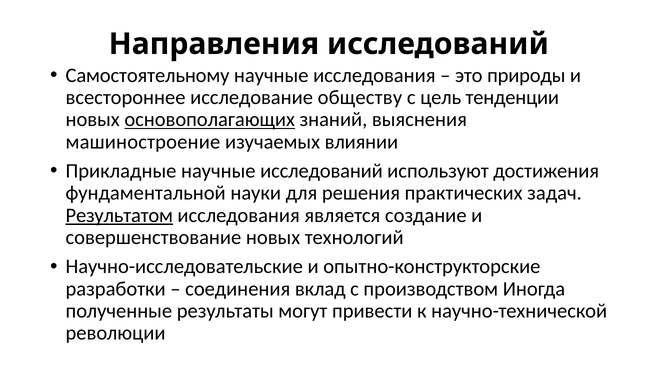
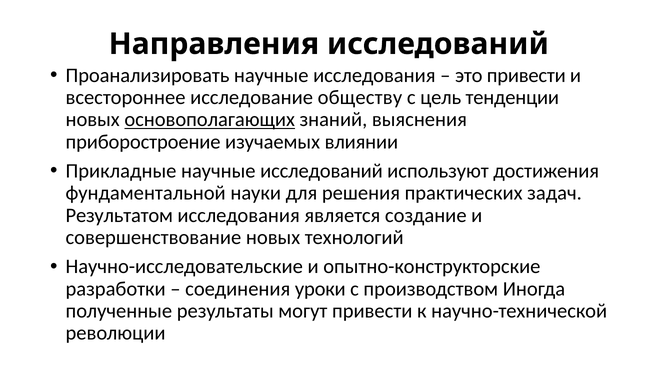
Самостоятельному: Самостоятельному -> Проанализировать
это природы: природы -> привести
машиностроение: машиностроение -> приборостроение
Результатом underline: present -> none
вклад: вклад -> уроки
